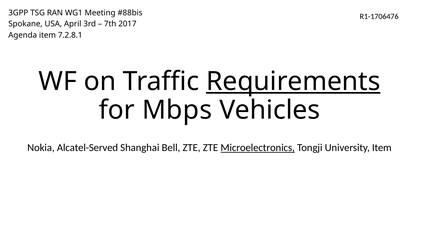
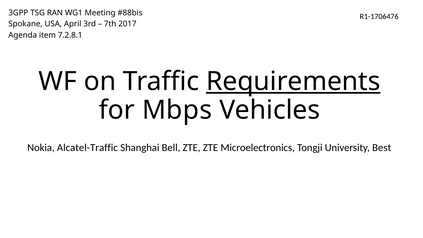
Alcatel-Served: Alcatel-Served -> Alcatel-Traffic
Microelectronics underline: present -> none
University Item: Item -> Best
